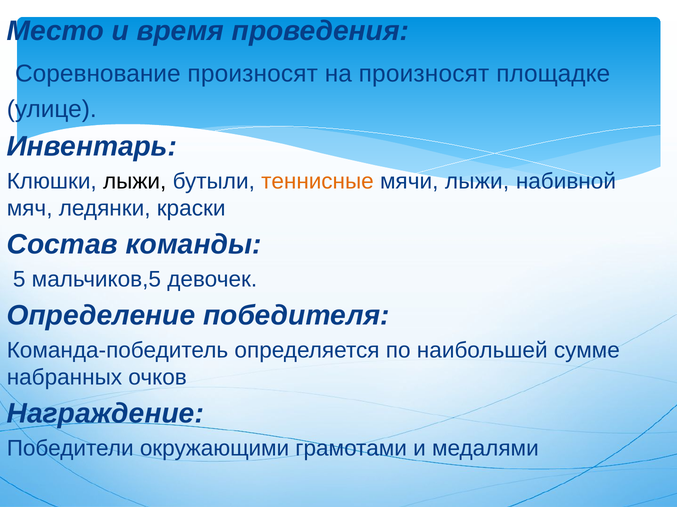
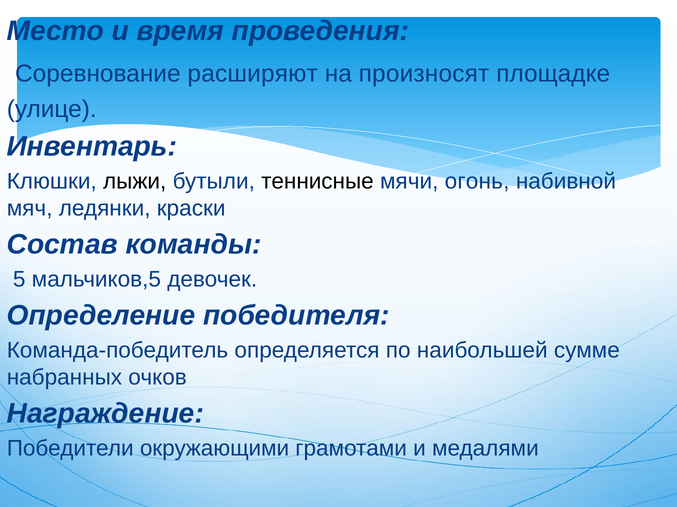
Соревнование произносят: произносят -> расширяют
теннисные colour: orange -> black
мячи лыжи: лыжи -> огонь
